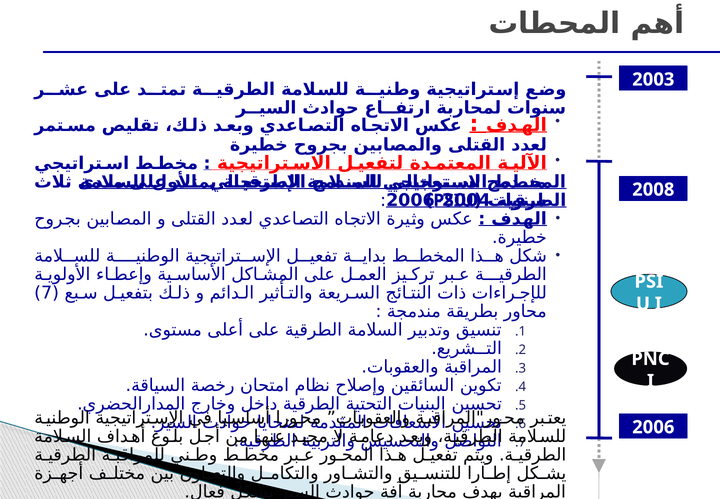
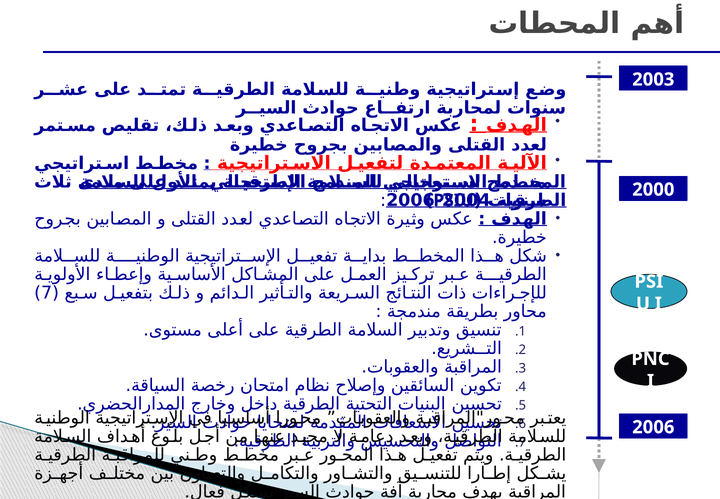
2008: 2008 -> 2000
